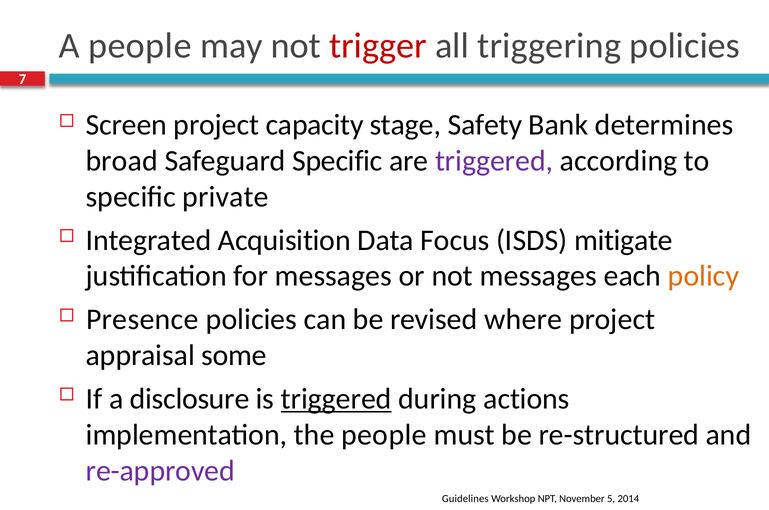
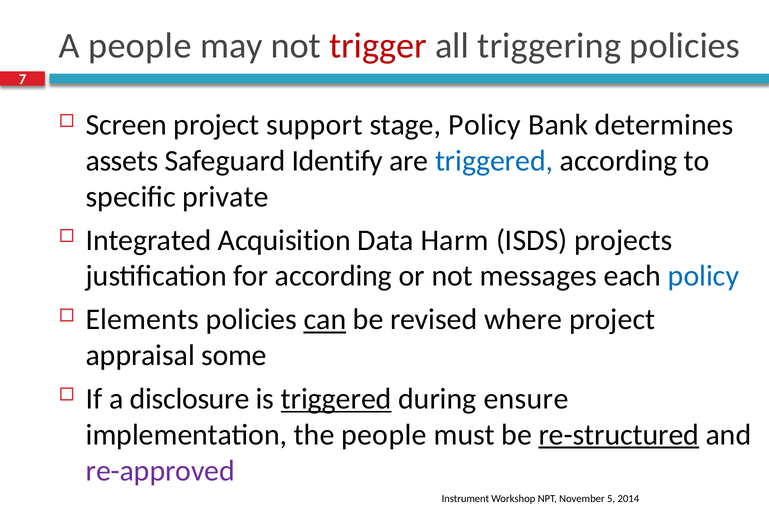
capacity: capacity -> support
stage Safety: Safety -> Policy
broad: broad -> assets
Safeguard Specific: Specific -> Identify
triggered at (494, 161) colour: purple -> blue
Focus: Focus -> Harm
mitigate: mitigate -> projects
for messages: messages -> according
policy at (703, 276) colour: orange -> blue
Presence: Presence -> Elements
can underline: none -> present
actions: actions -> ensure
re-structured underline: none -> present
Guidelines: Guidelines -> Instrument
